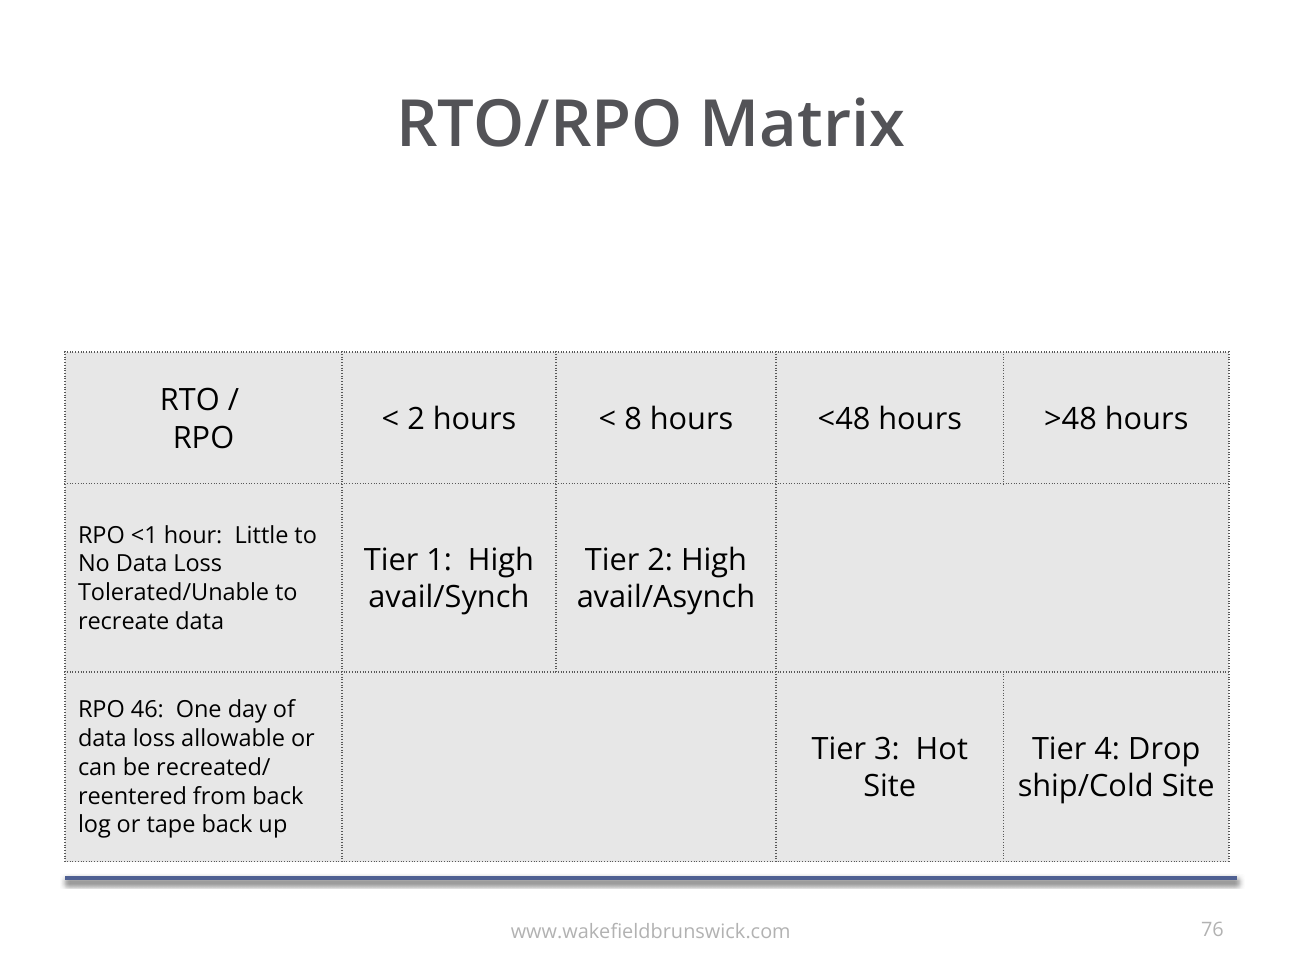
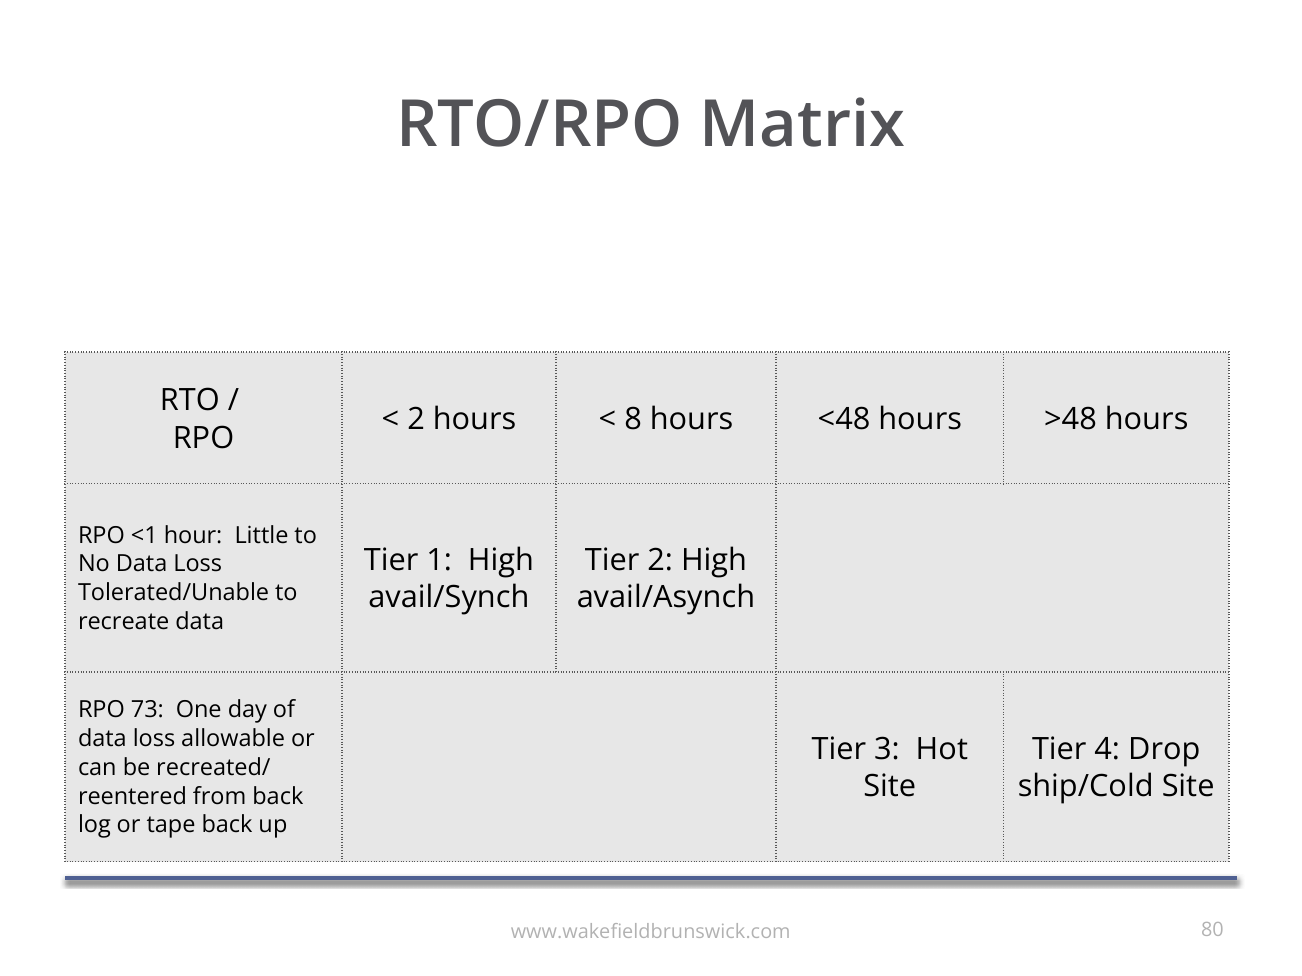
46: 46 -> 73
76: 76 -> 80
